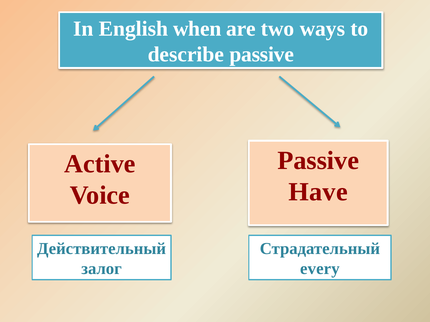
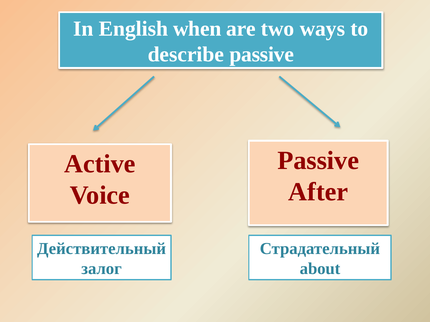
Have: Have -> After
every: every -> about
